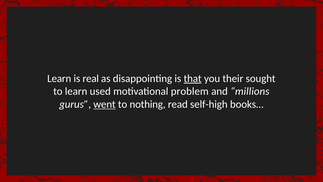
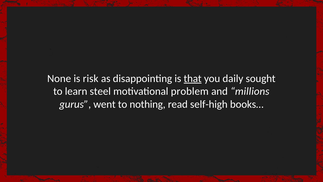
Learn at (59, 78): Learn -> None
real: real -> risk
their: their -> daily
used: used -> steel
went underline: present -> none
